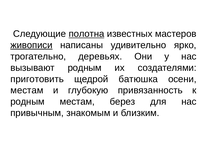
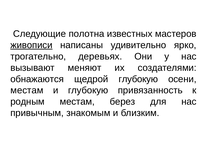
полотна underline: present -> none
вызывают родным: родным -> меняют
приготовить: приготовить -> обнажаются
щедрой батюшка: батюшка -> глубокую
